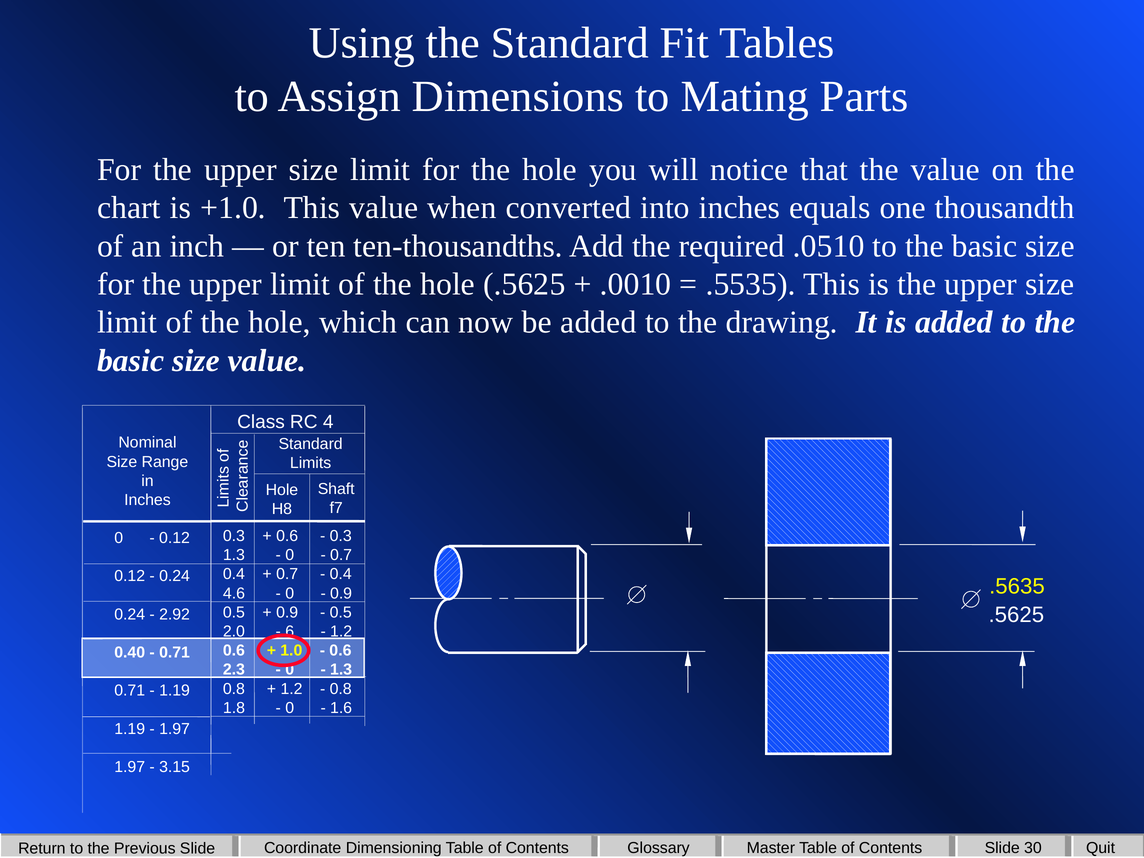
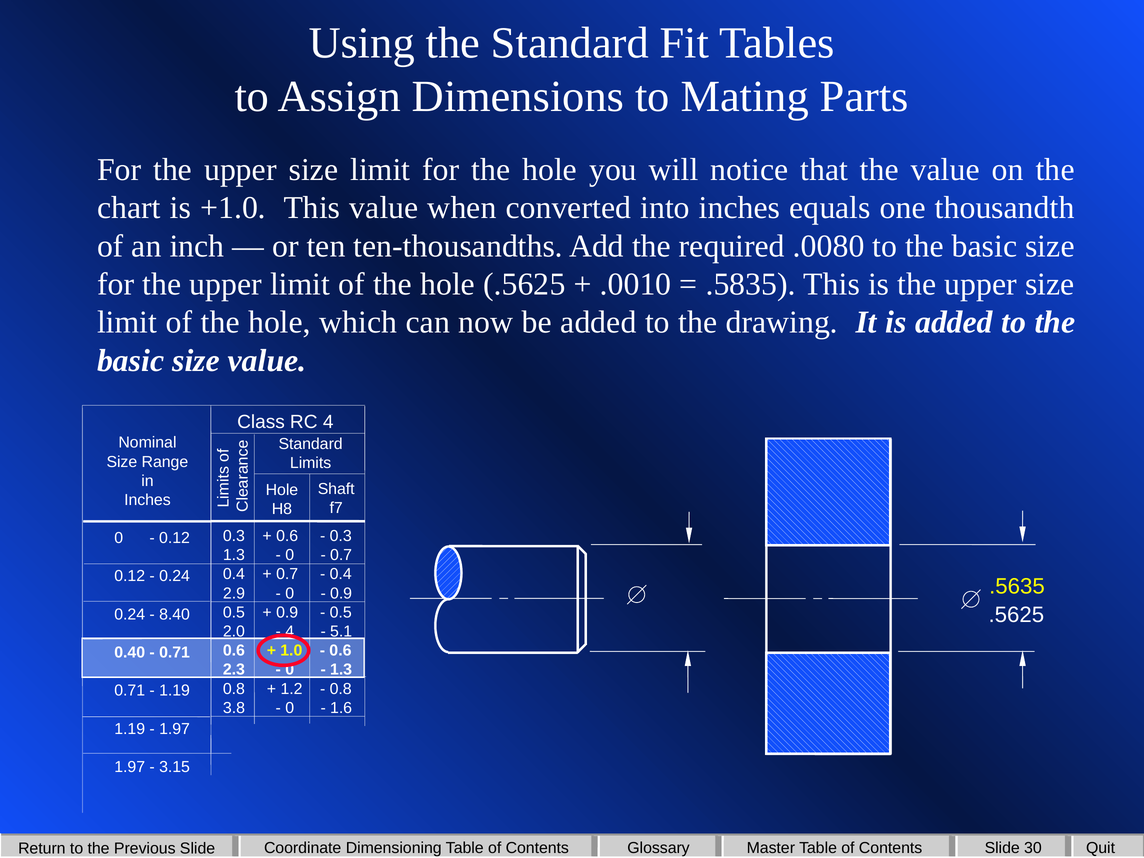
.0510: .0510 -> .0080
.5535: .5535 -> .5835
4.6: 4.6 -> 2.9
2.92: 2.92 -> 8.40
6 at (290, 631): 6 -> 4
1.2 at (341, 631): 1.2 -> 5.1
1.8: 1.8 -> 3.8
